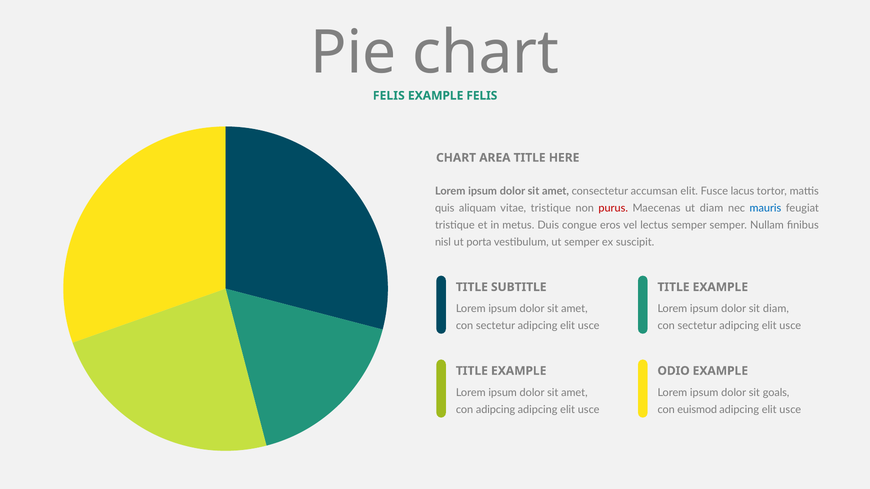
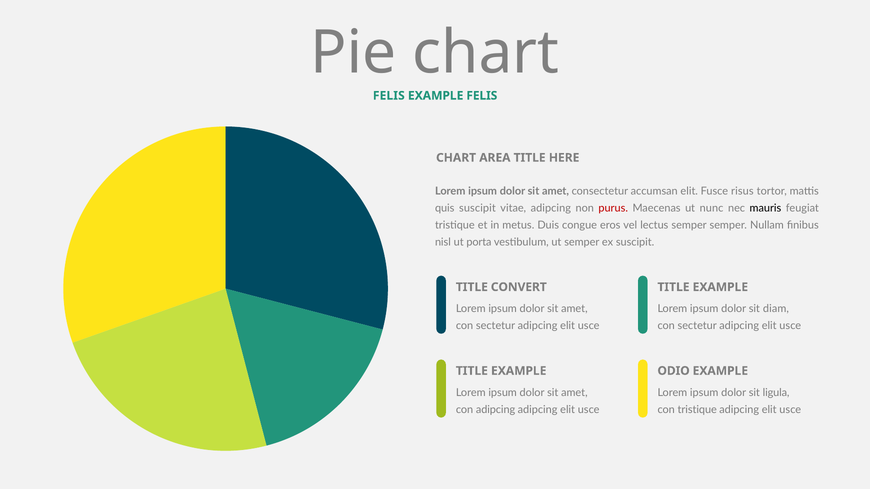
lacus: lacus -> risus
quis aliquam: aliquam -> suscipit
vitae tristique: tristique -> adipcing
ut diam: diam -> nunc
mauris colour: blue -> black
SUBTITLE: SUBTITLE -> CONVERT
goals: goals -> ligula
con euismod: euismod -> tristique
